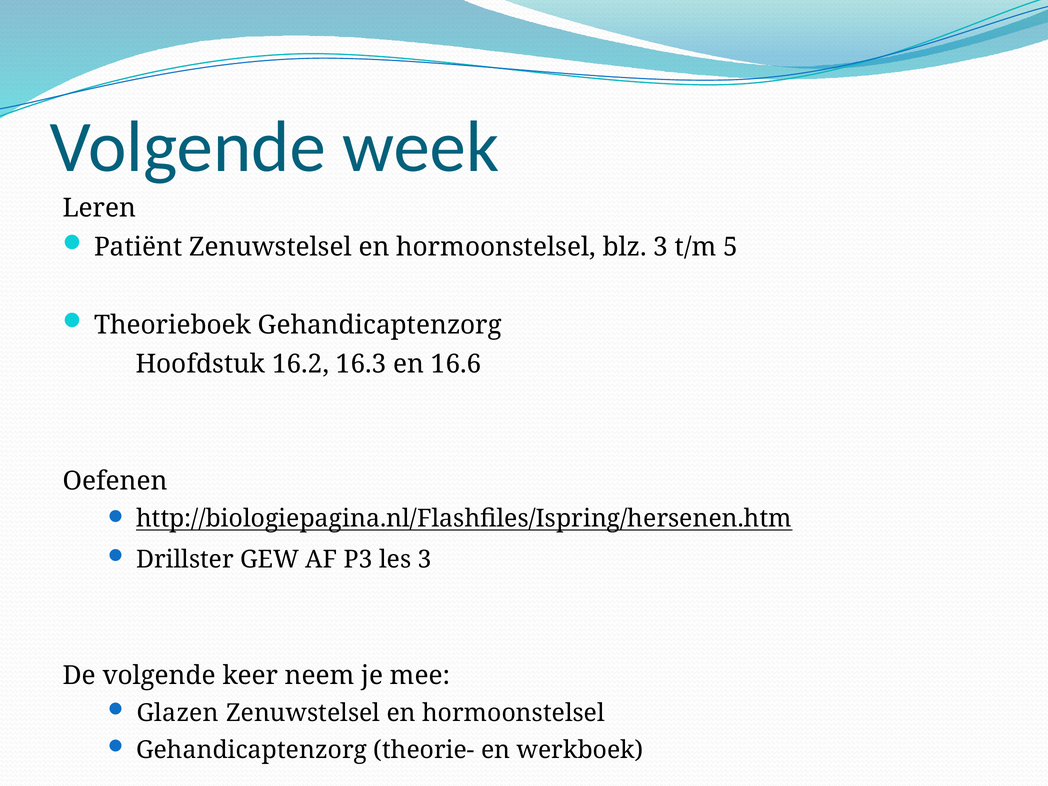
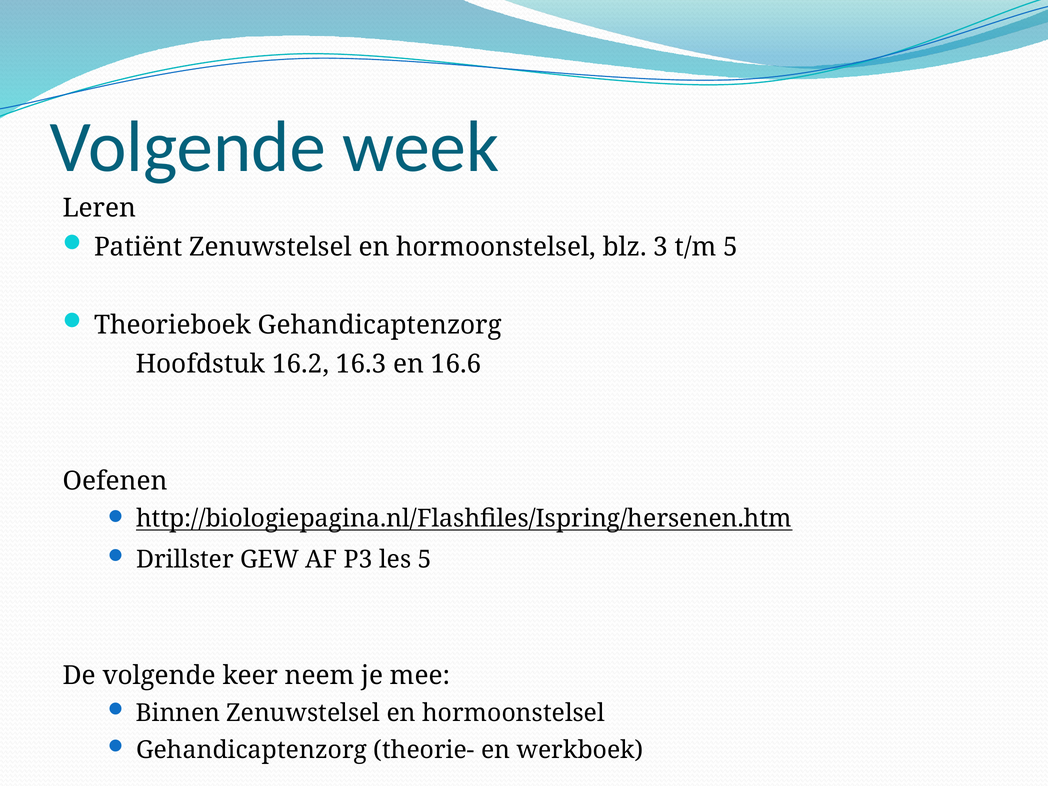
les 3: 3 -> 5
Glazen: Glazen -> Binnen
